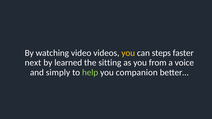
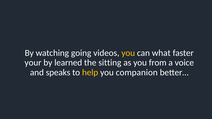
video: video -> going
steps: steps -> what
next: next -> your
simply: simply -> speaks
help colour: light green -> yellow
